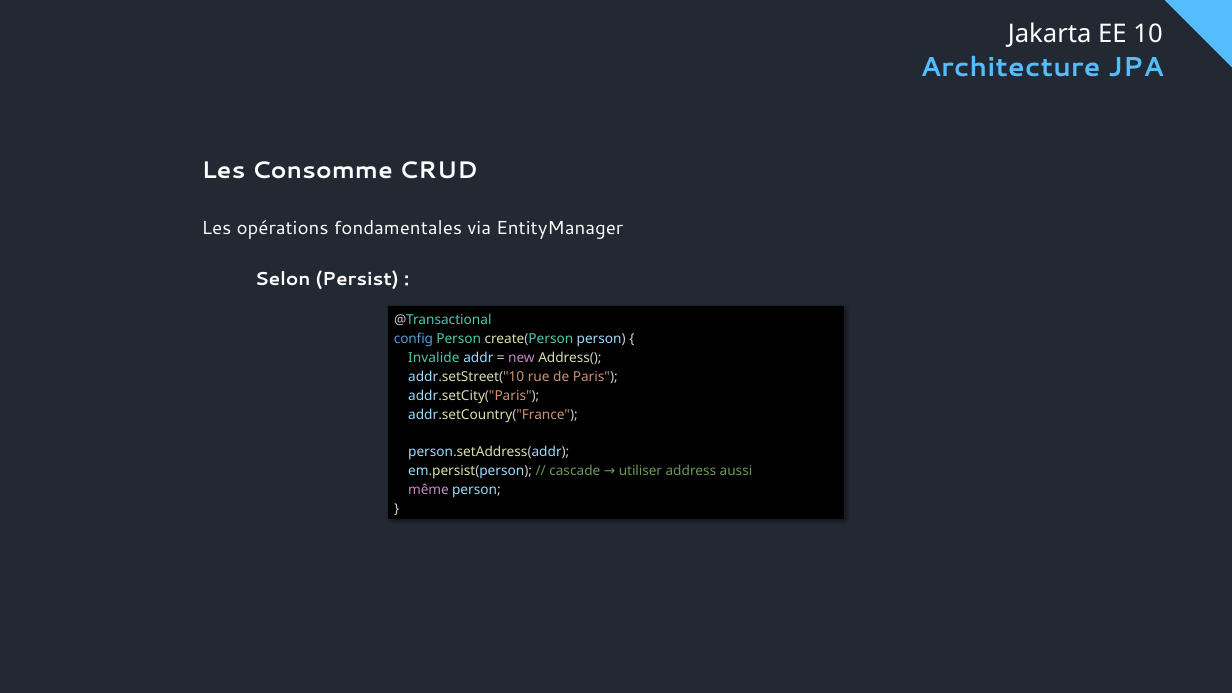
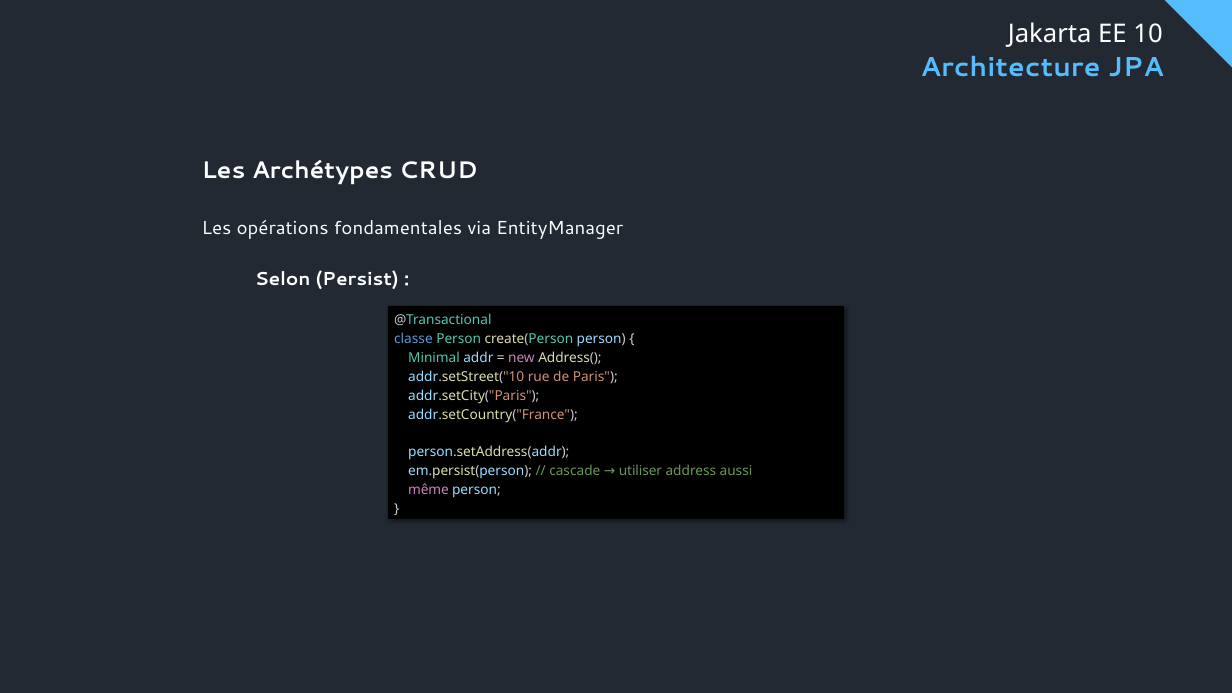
Consomme: Consomme -> Archétypes
config: config -> classe
Invalide: Invalide -> Minimal
